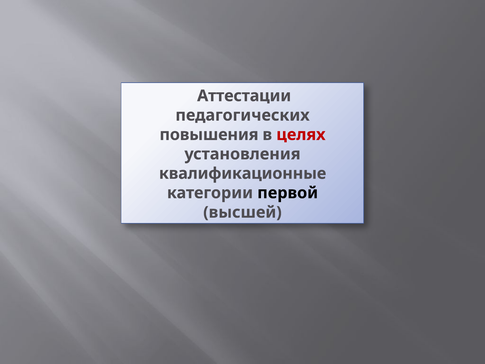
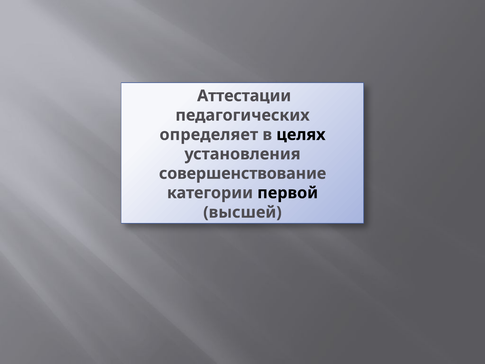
повышения: повышения -> определяет
целях colour: red -> black
квалификационные: квалификационные -> совершенствование
